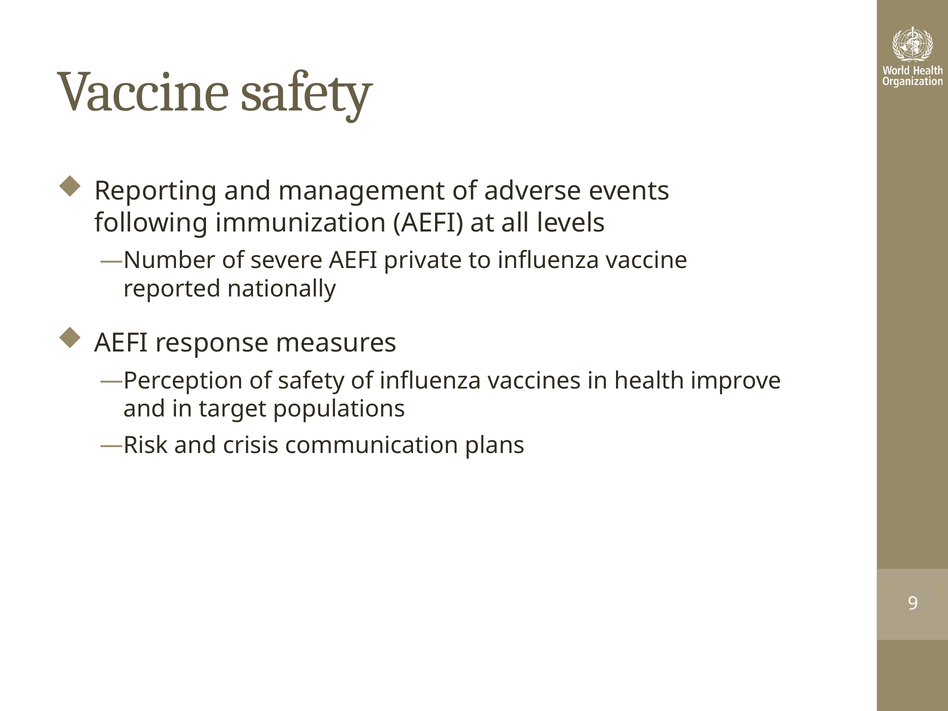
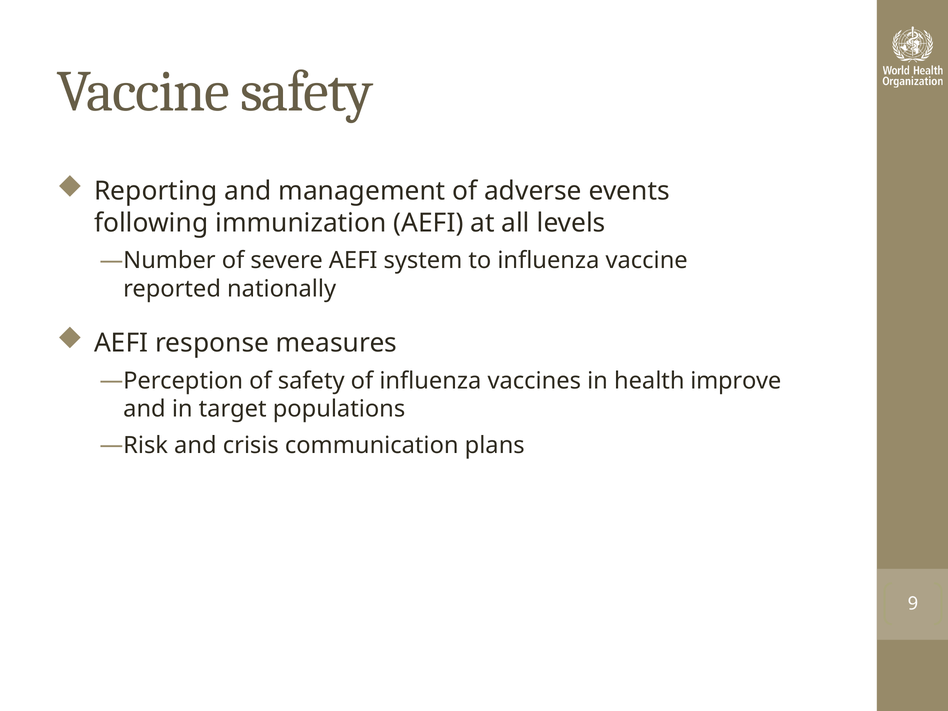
private: private -> system
